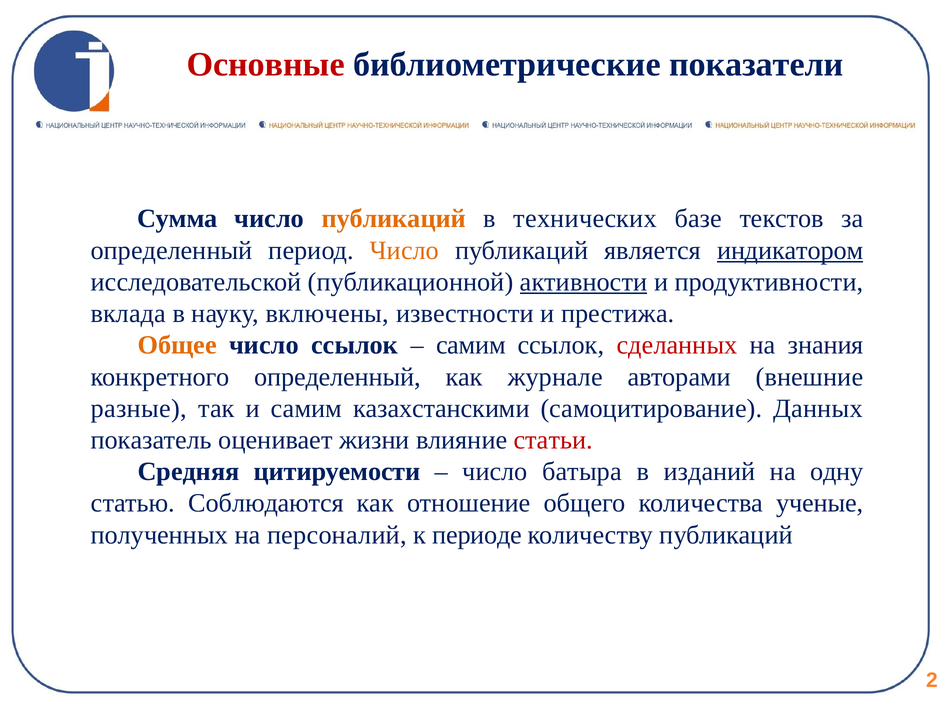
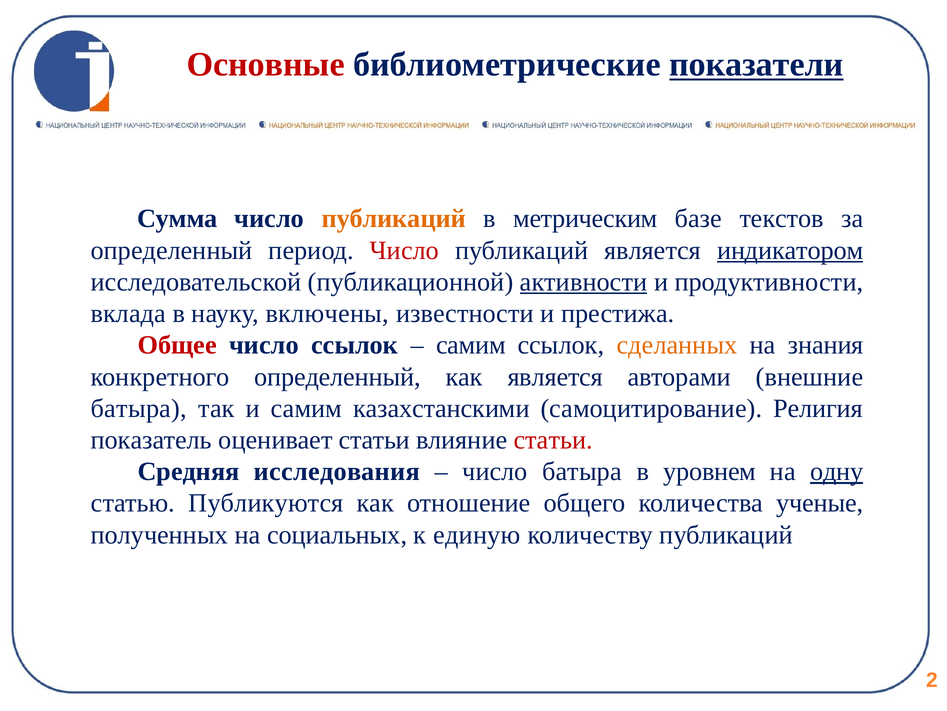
показатели underline: none -> present
технических: технических -> метрическим
Число at (404, 250) colour: orange -> red
Общее colour: orange -> red
сделанных colour: red -> orange
как журнале: журнале -> является
разные at (139, 408): разные -> батыра
Данных: Данных -> Религия
оценивает жизни: жизни -> статьи
цитируемости: цитируемости -> исследования
изданий: изданий -> уровнем
одну underline: none -> present
Соблюдаются: Соблюдаются -> Публикуются
персоналий: персоналий -> социальных
периоде: периоде -> единую
